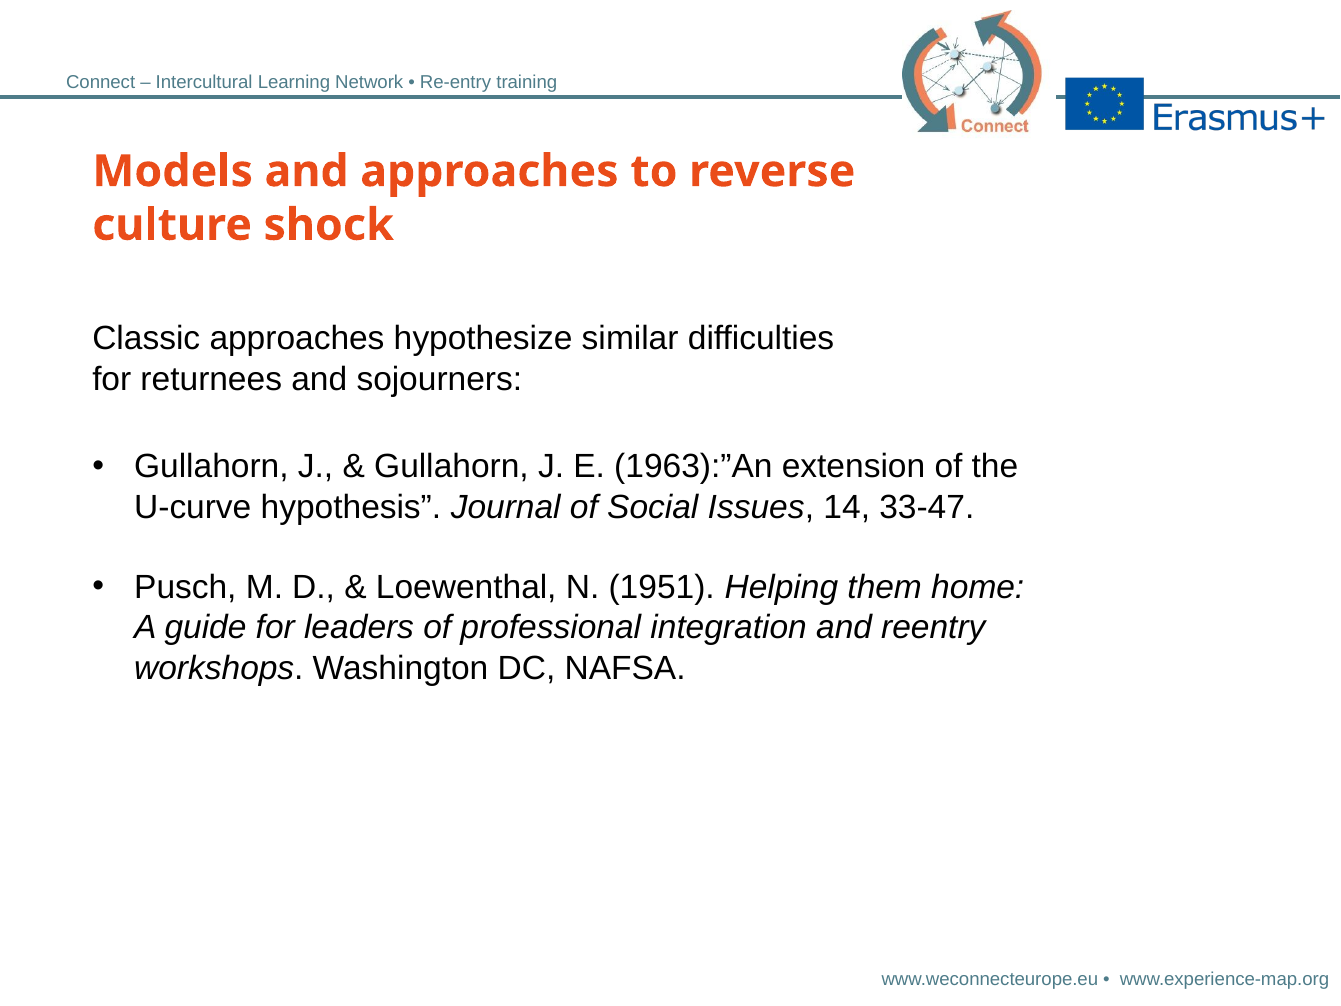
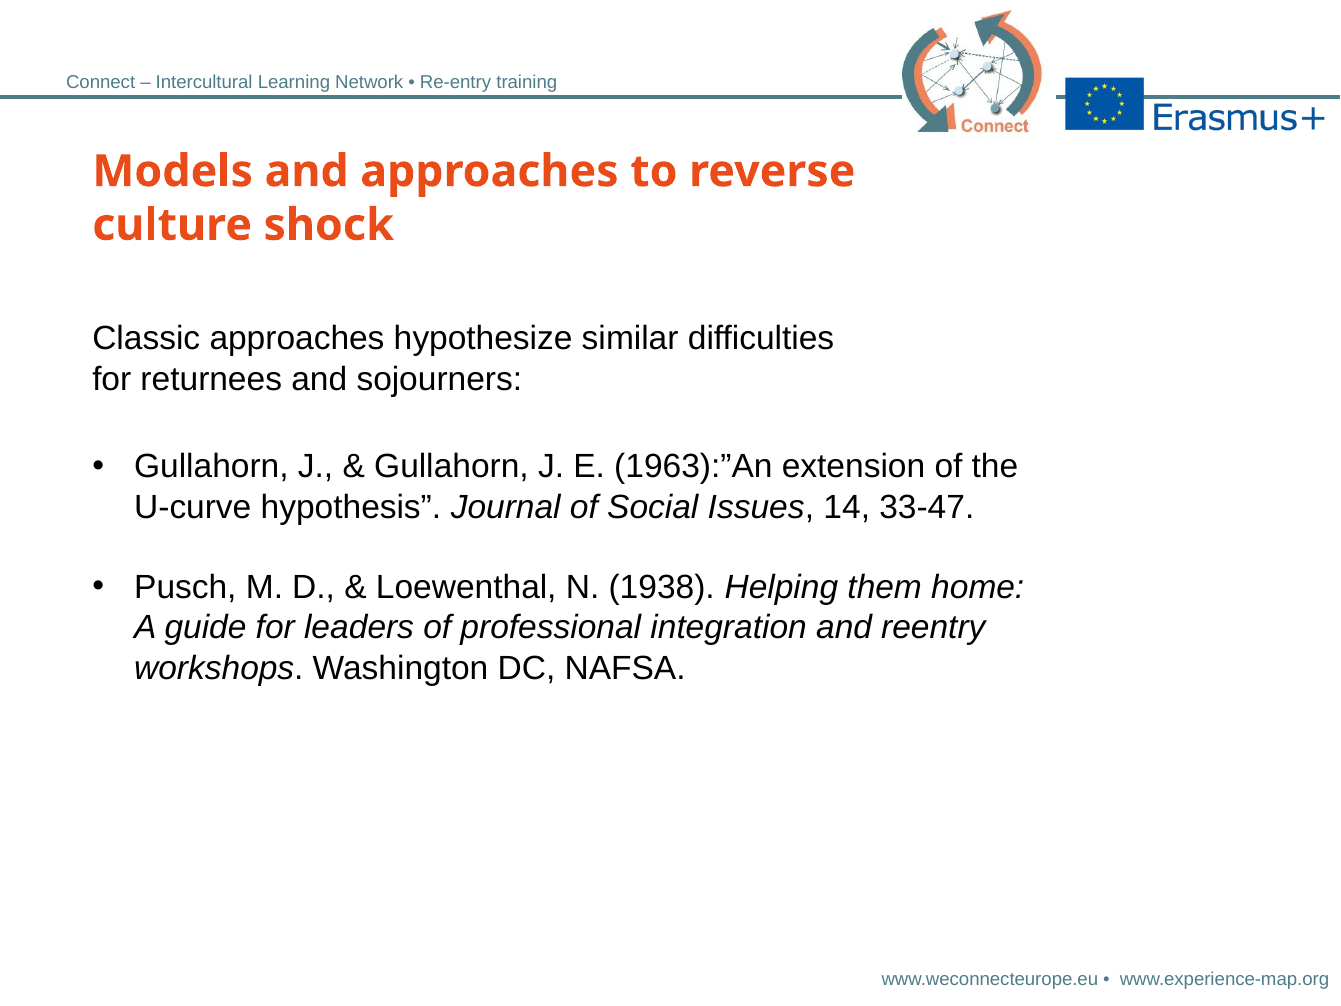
1951: 1951 -> 1938
